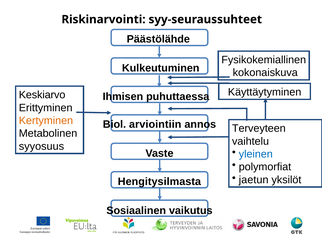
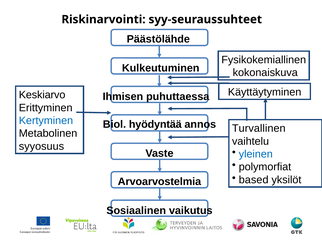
Kertyminen colour: orange -> blue
arviointiin: arviointiin -> hyödyntää
Terveyteen: Terveyteen -> Turvallinen
jaetun: jaetun -> based
Hengitysilmasta: Hengitysilmasta -> Arvoarvostelmia
